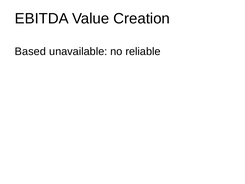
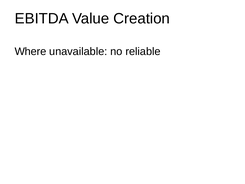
Based: Based -> Where
